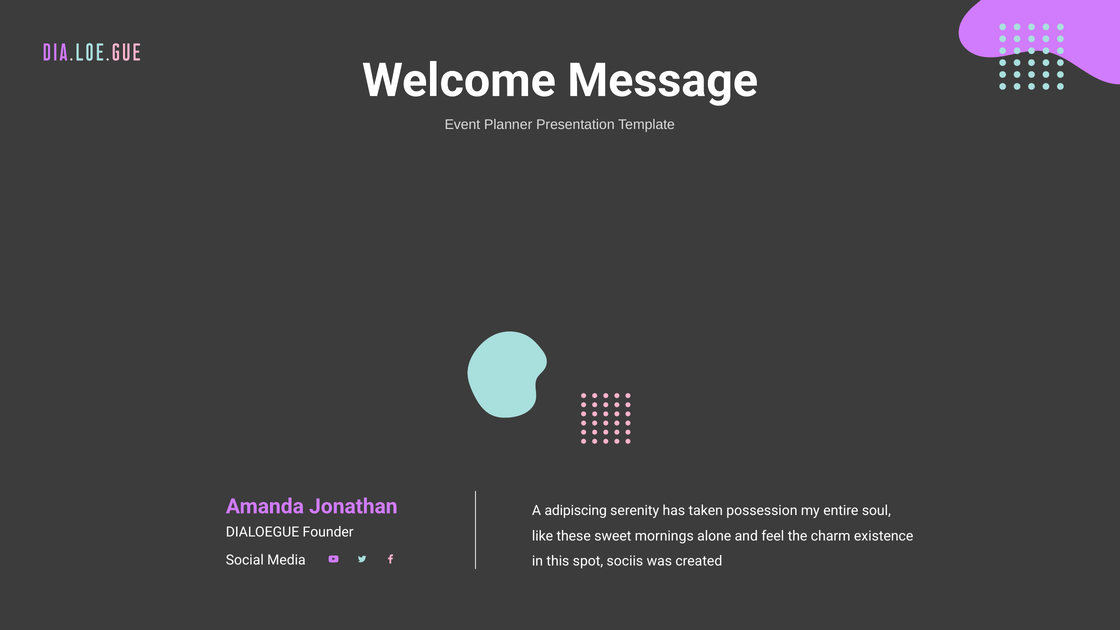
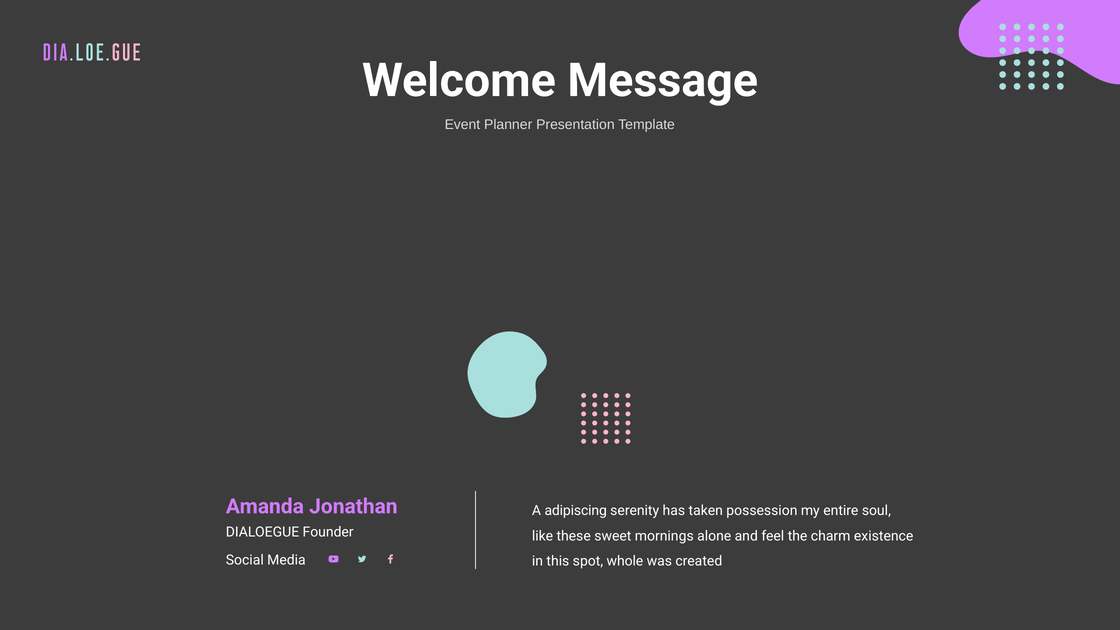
sociis: sociis -> whole
